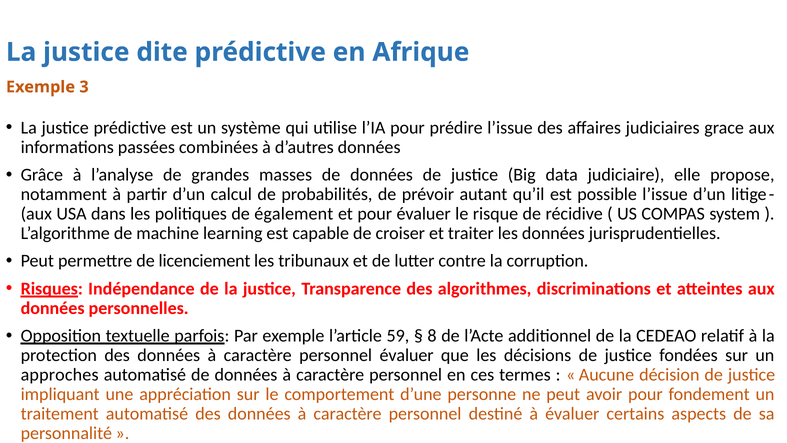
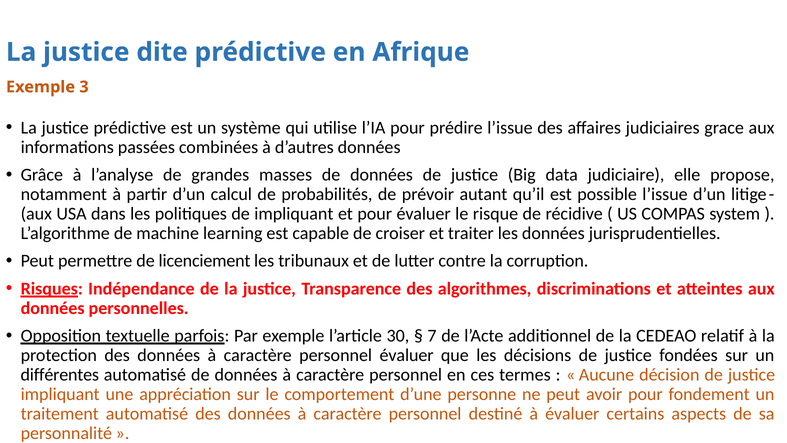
de également: également -> impliquant
59: 59 -> 30
8: 8 -> 7
approches: approches -> différentes
